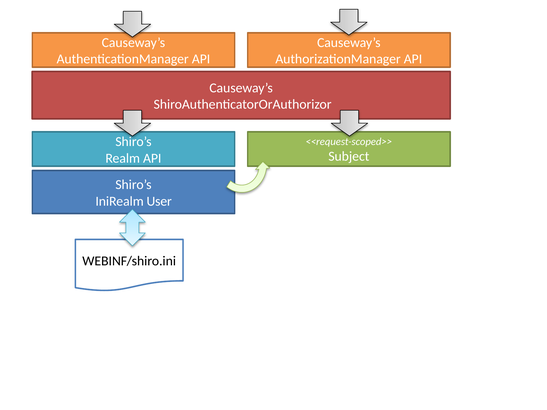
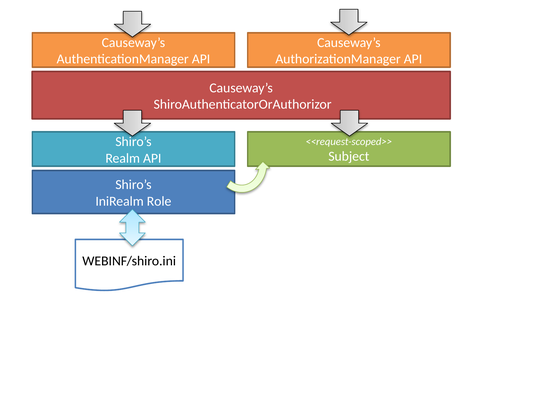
User: User -> Role
